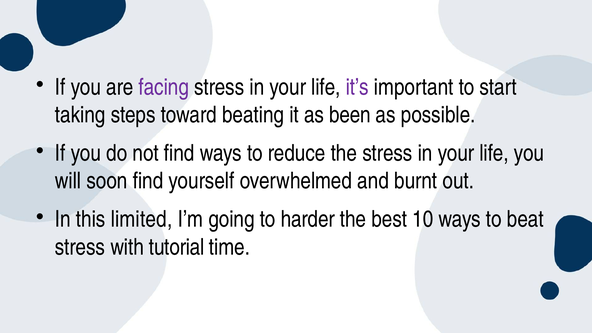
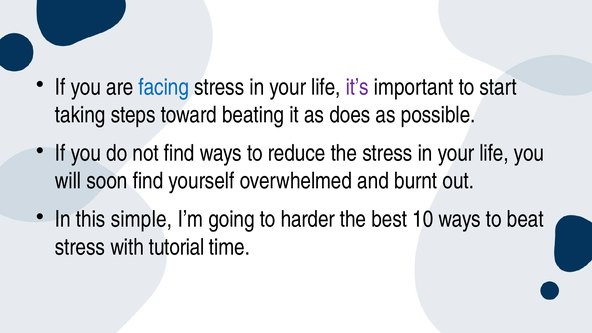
facing colour: purple -> blue
been: been -> does
limited: limited -> simple
